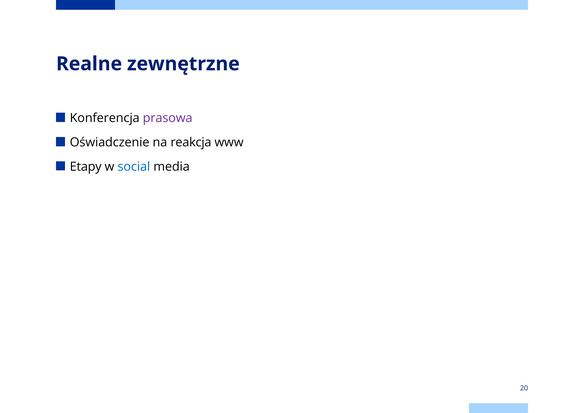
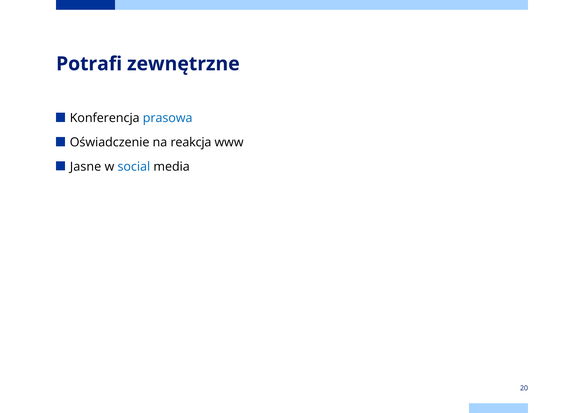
Realne: Realne -> Potrafi
prasowa colour: purple -> blue
Etapy: Etapy -> Jasne
